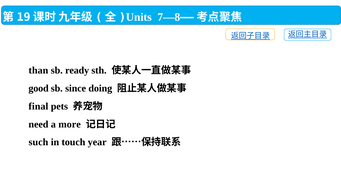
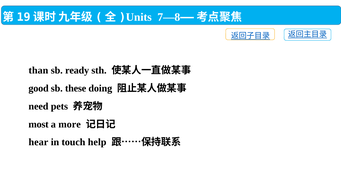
since: since -> these
final: final -> need
need: need -> most
such: such -> hear
year: year -> help
